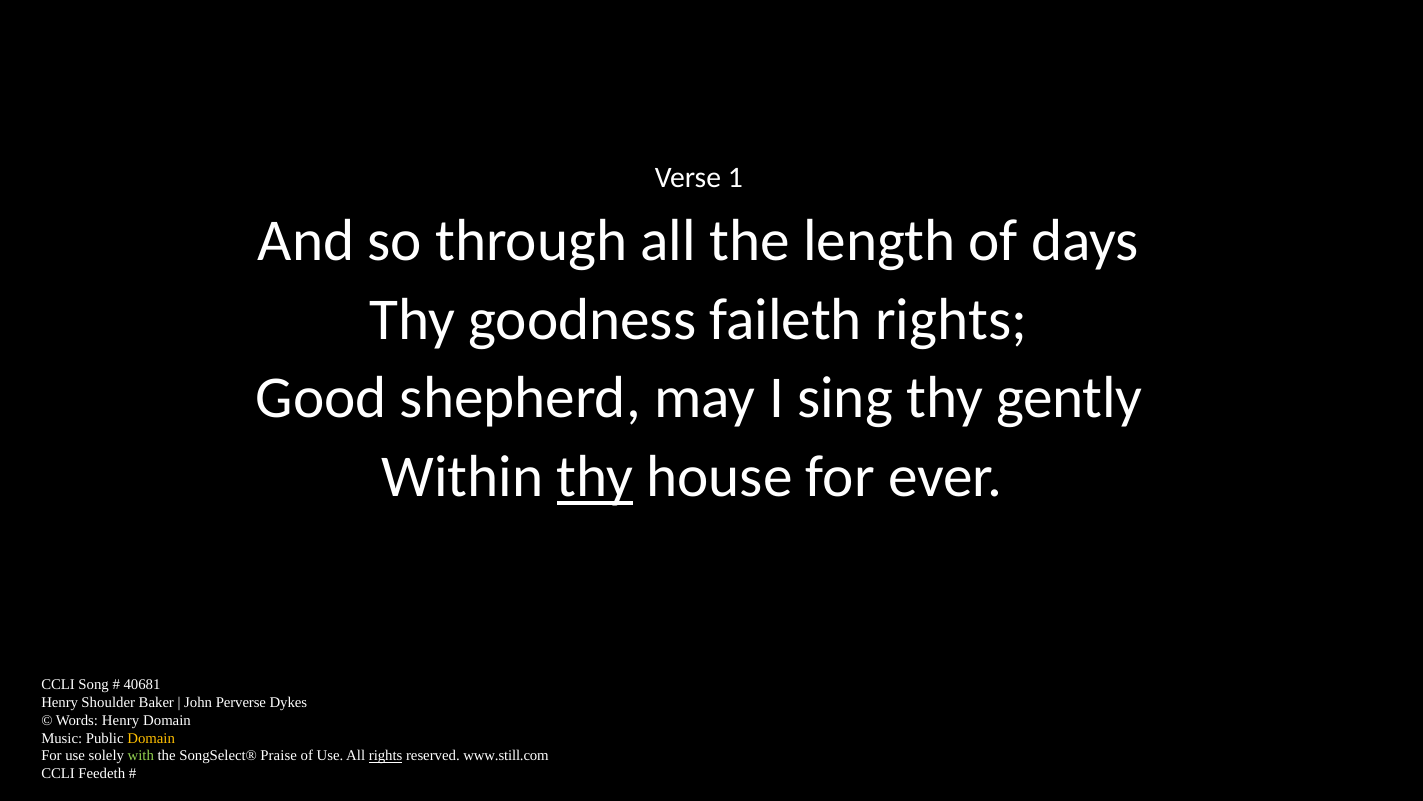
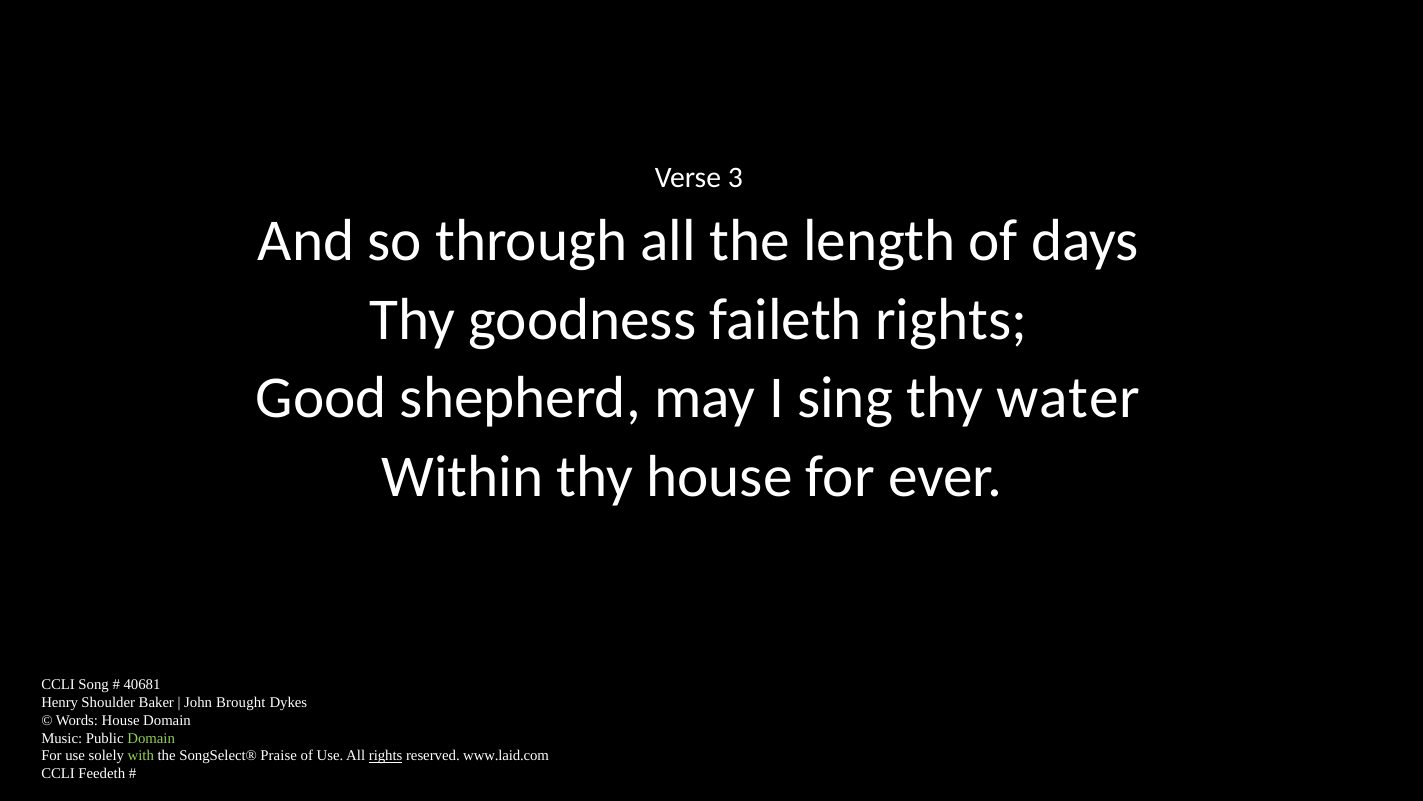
1: 1 -> 3
gently: gently -> water
thy at (595, 477) underline: present -> none
Perverse: Perverse -> Brought
Words Henry: Henry -> House
Domain at (151, 738) colour: yellow -> light green
www.still.com: www.still.com -> www.laid.com
